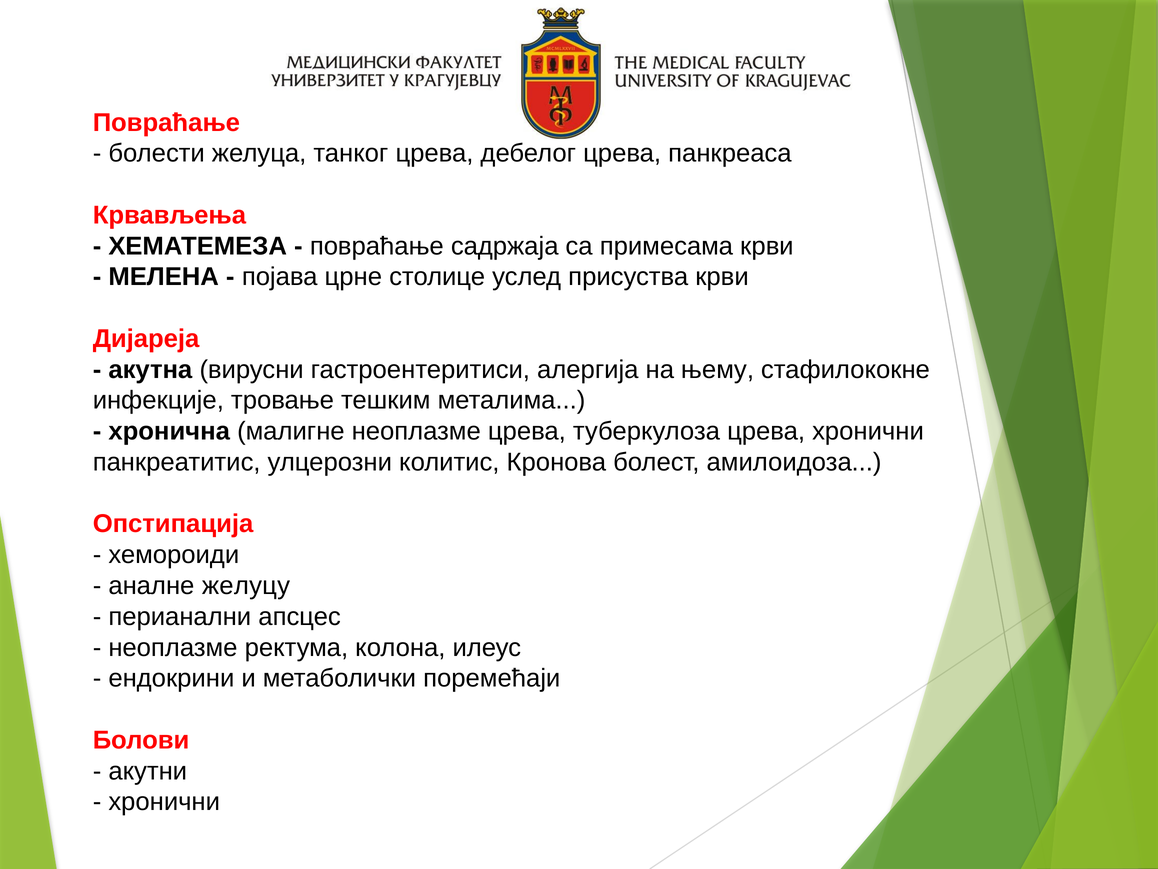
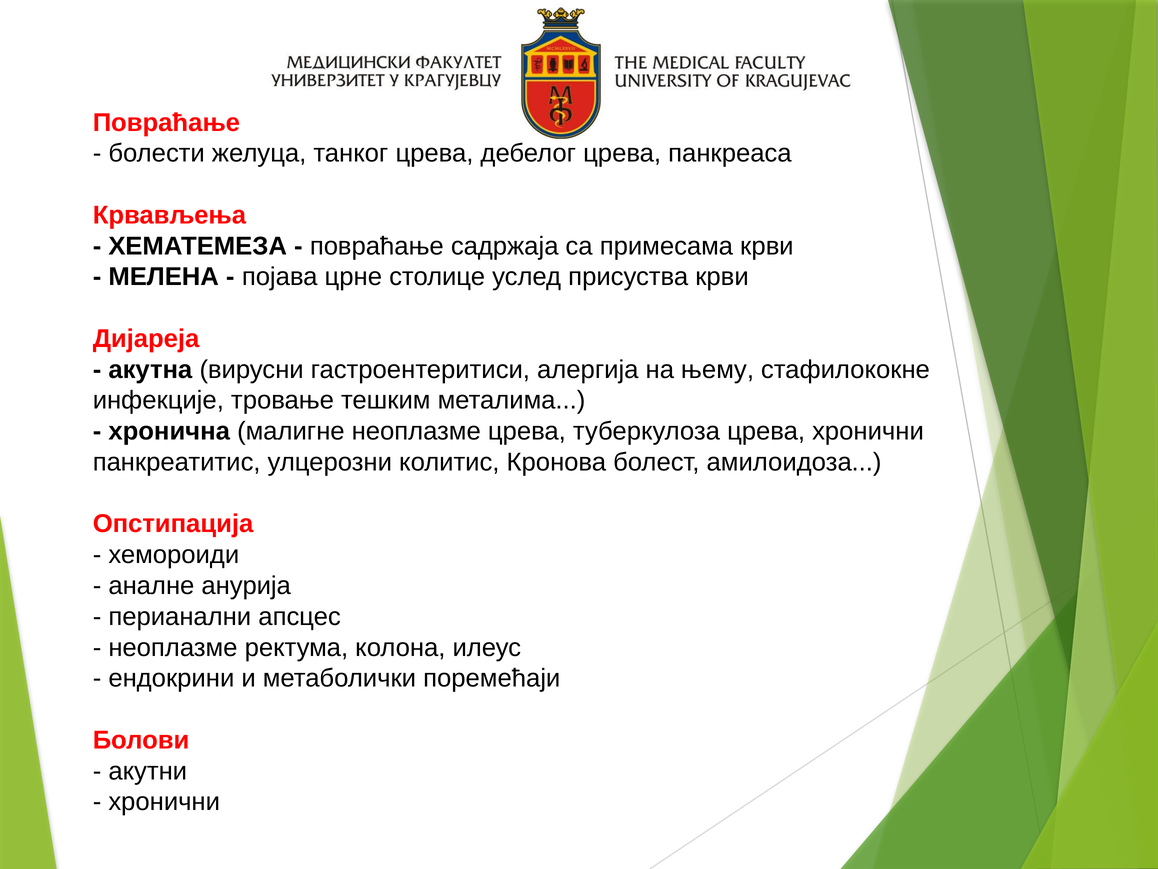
желуцу: желуцу -> анурија
